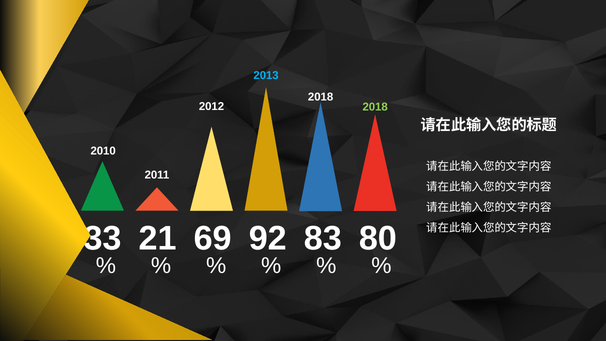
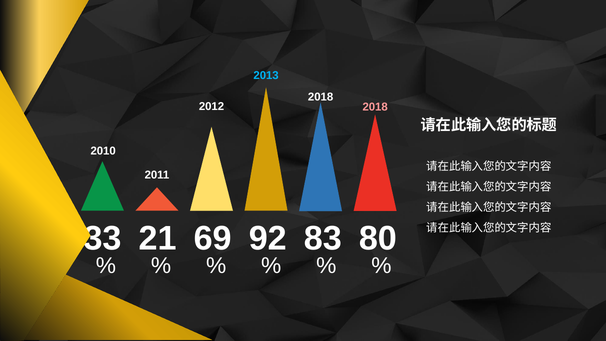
2018 at (375, 107) colour: light green -> pink
